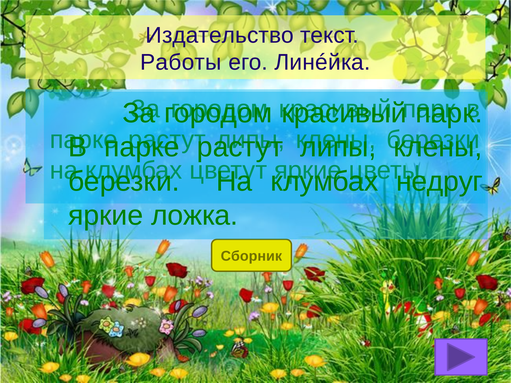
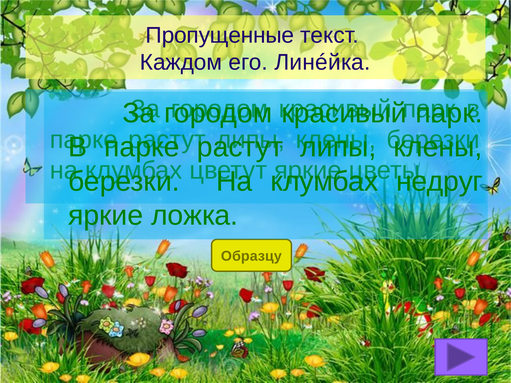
Издательство: Издательство -> Пропущенные
Работы: Работы -> Каждом
Сборник: Сборник -> Образцу
